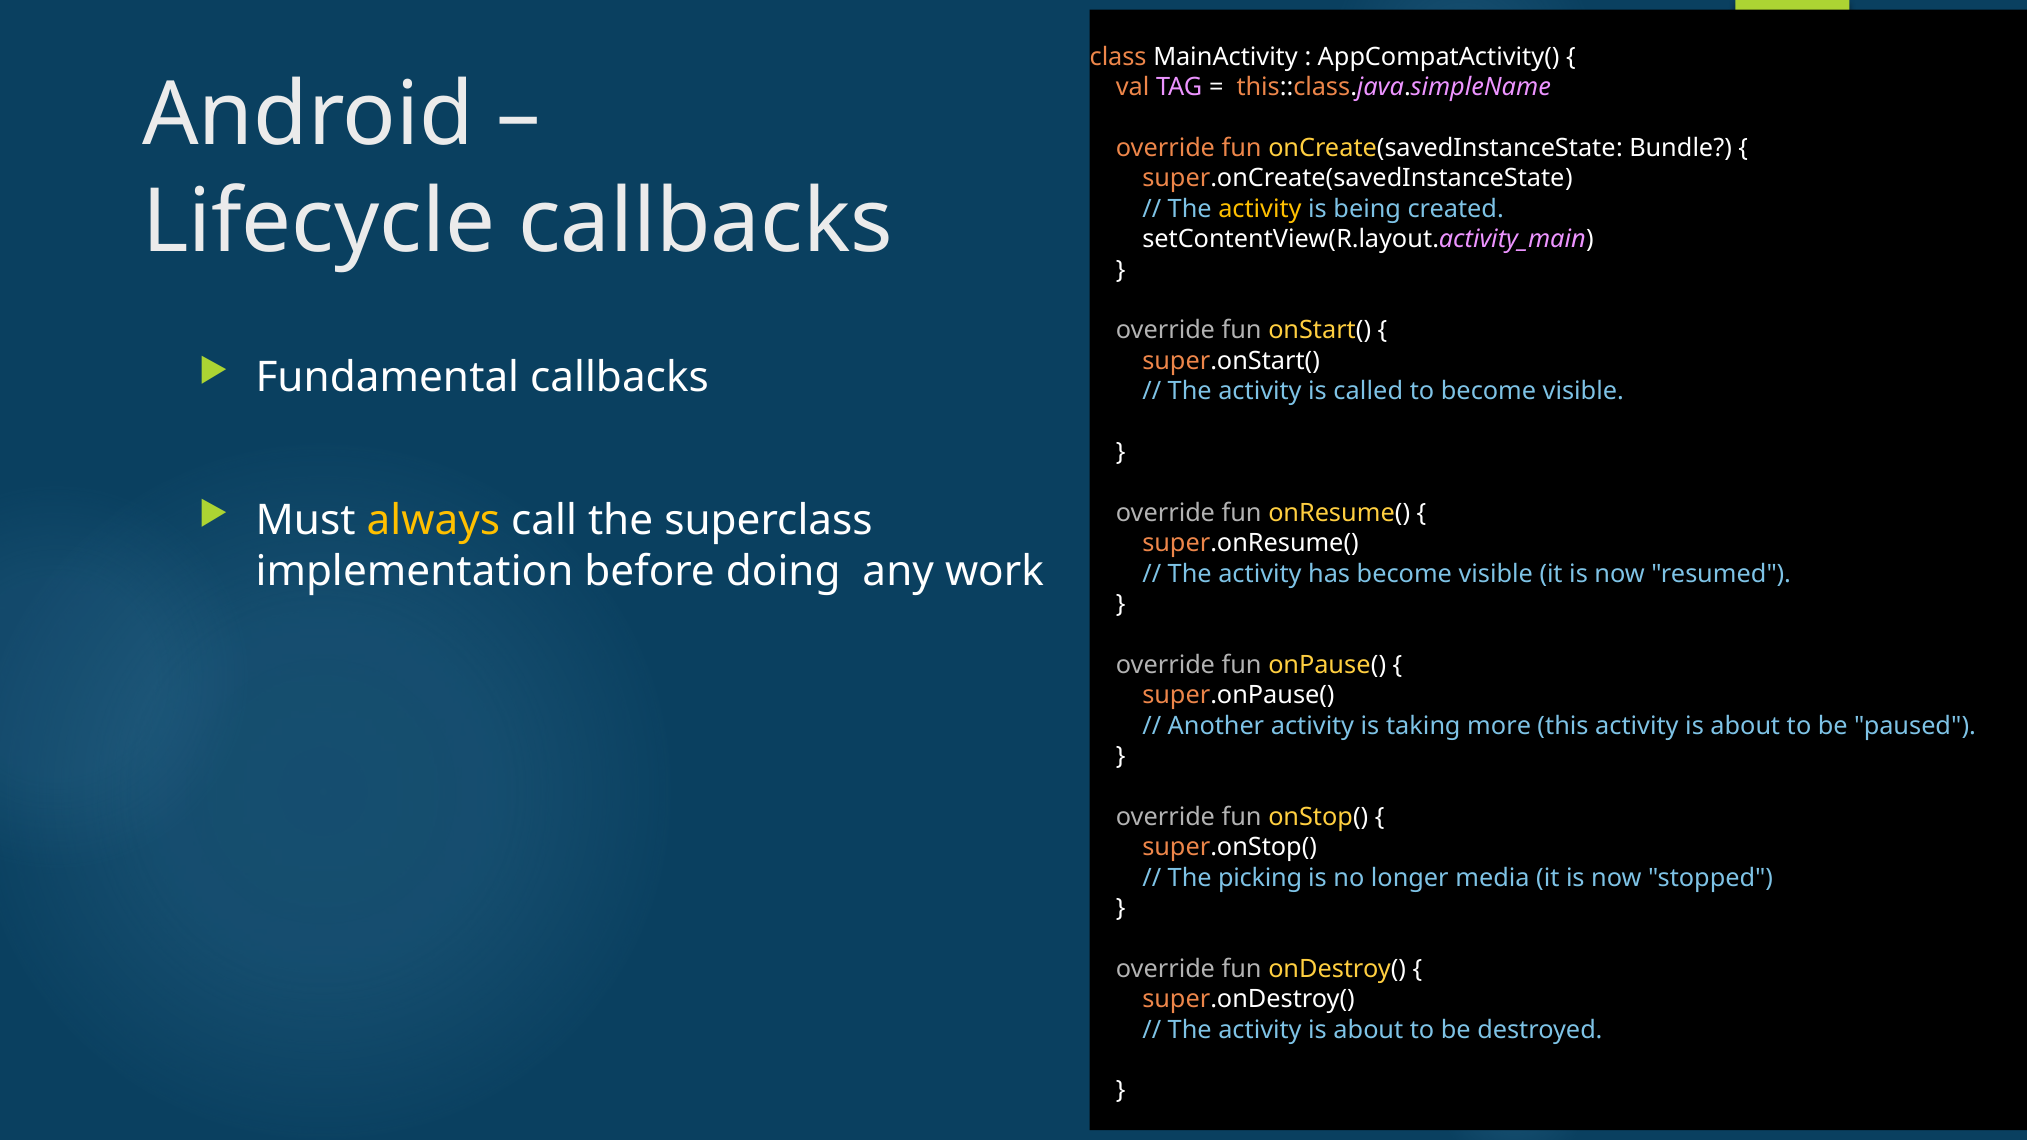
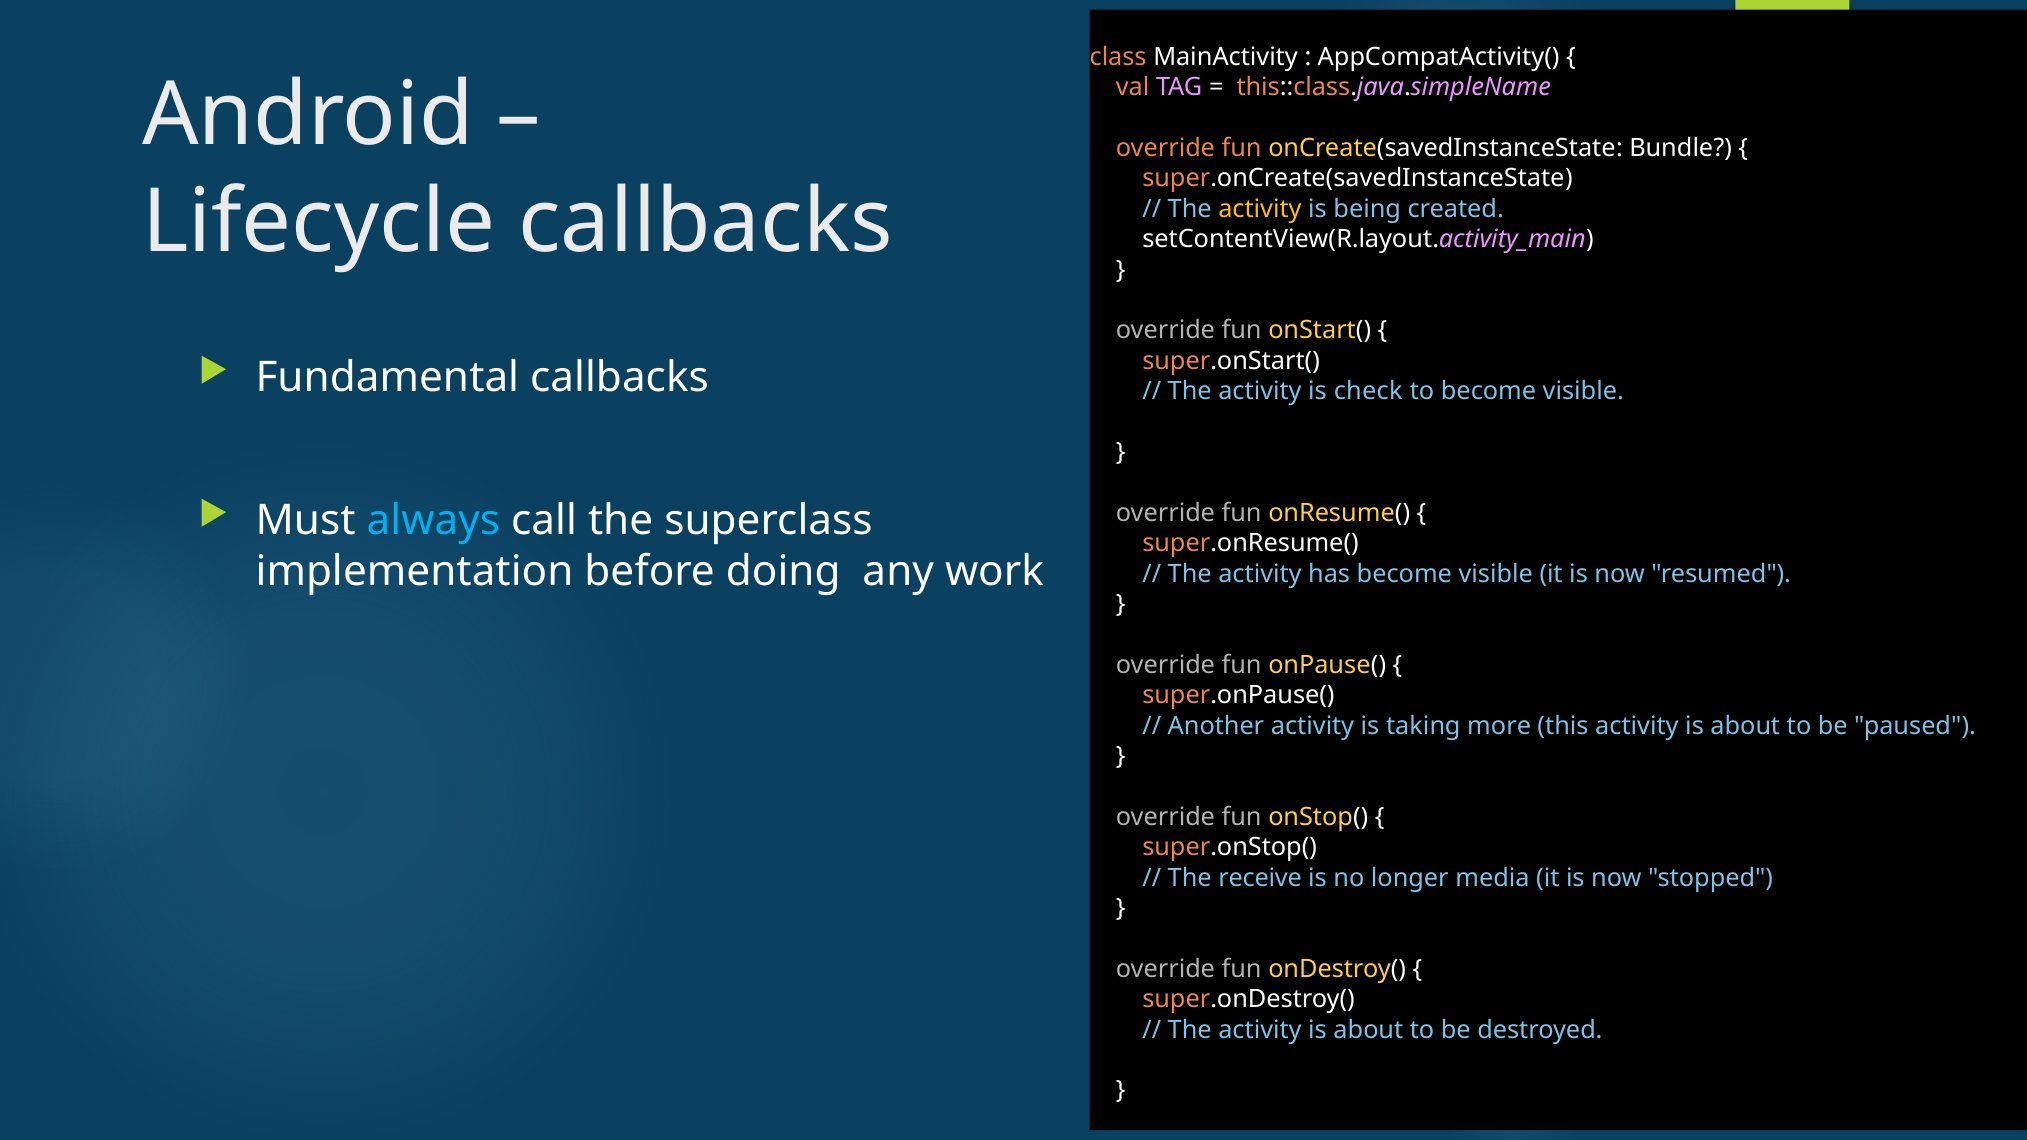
called: called -> check
always colour: yellow -> light blue
picking: picking -> receive
